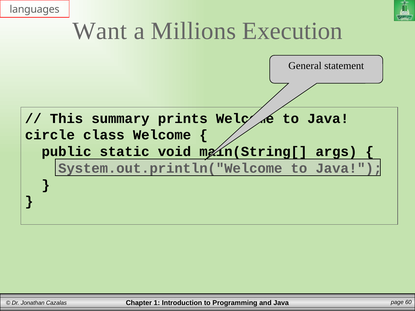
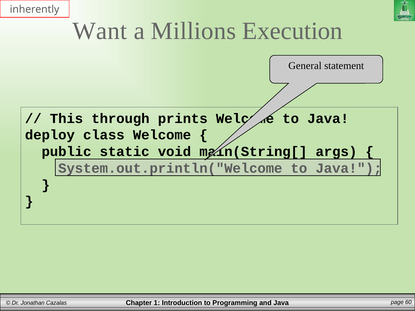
languages: languages -> inherently
summary: summary -> through
circle: circle -> deploy
